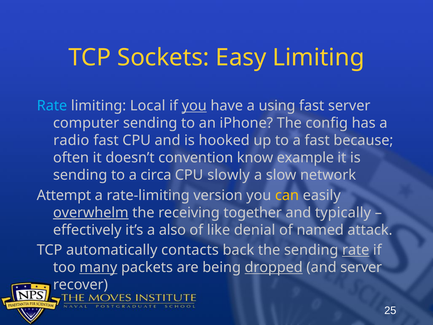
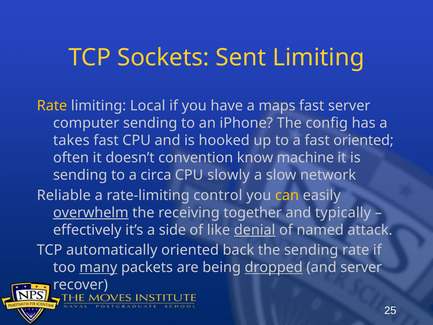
Easy: Easy -> Sent
Rate at (52, 106) colour: light blue -> yellow
you at (194, 106) underline: present -> none
using: using -> maps
radio: radio -> takes
fast because: because -> oriented
example: example -> machine
Attempt: Attempt -> Reliable
version: version -> control
also: also -> side
denial underline: none -> present
automatically contacts: contacts -> oriented
rate at (356, 250) underline: present -> none
